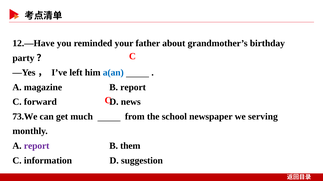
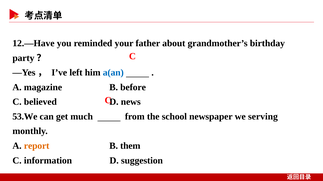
B report: report -> before
forward: forward -> believed
73.We: 73.We -> 53.We
report at (37, 146) colour: purple -> orange
